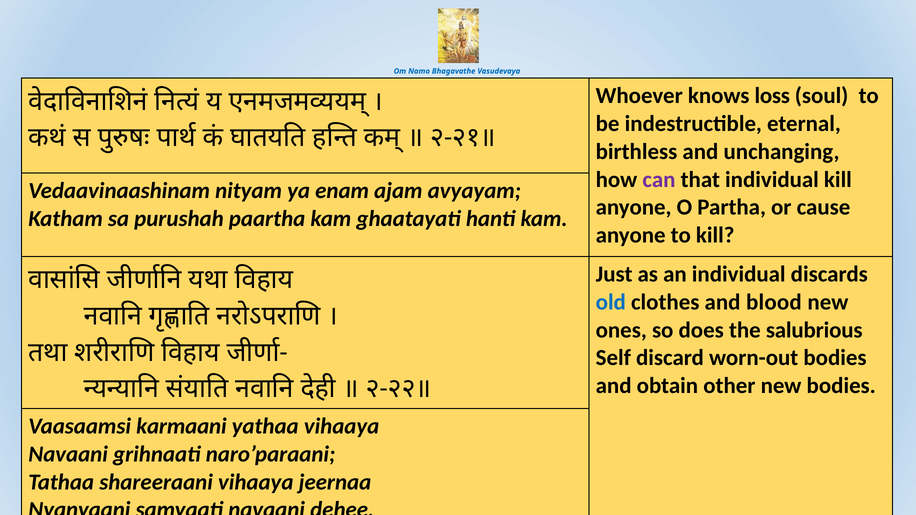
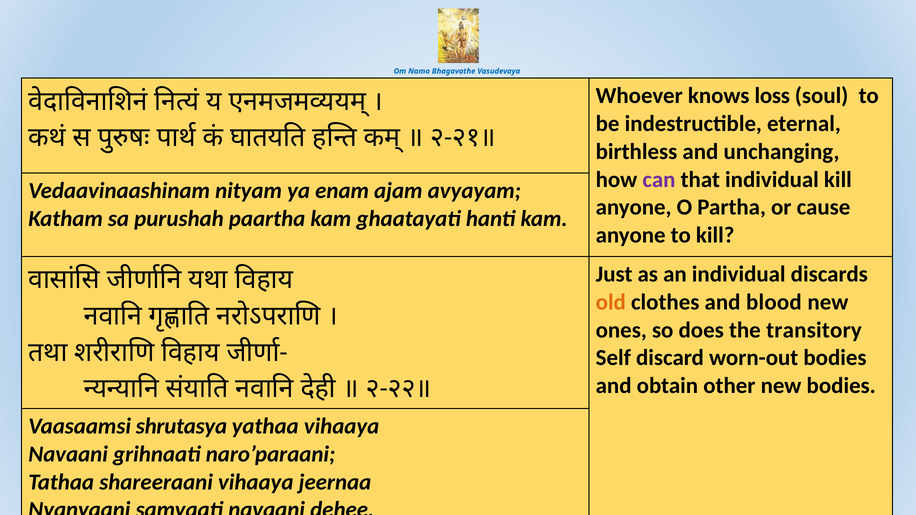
old colour: blue -> orange
salubrious: salubrious -> transitory
karmaani: karmaani -> shrutasya
